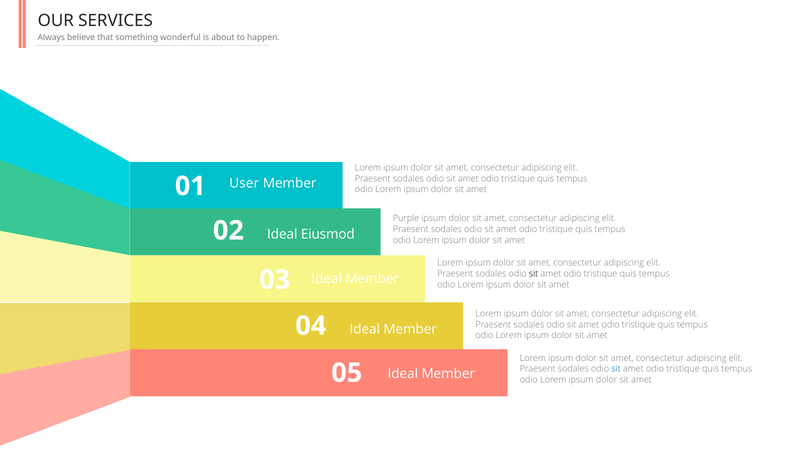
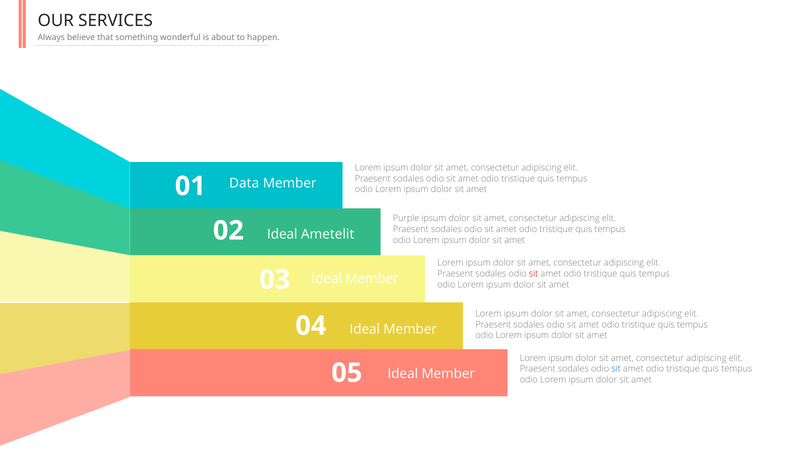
User: User -> Data
Eiusmod: Eiusmod -> Ametelit
sit at (534, 274) colour: black -> red
